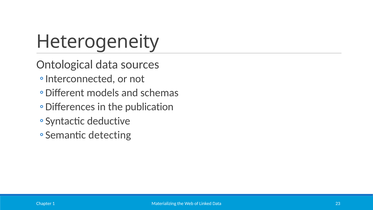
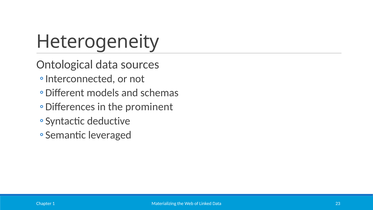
publication: publication -> prominent
detecting: detecting -> leveraged
